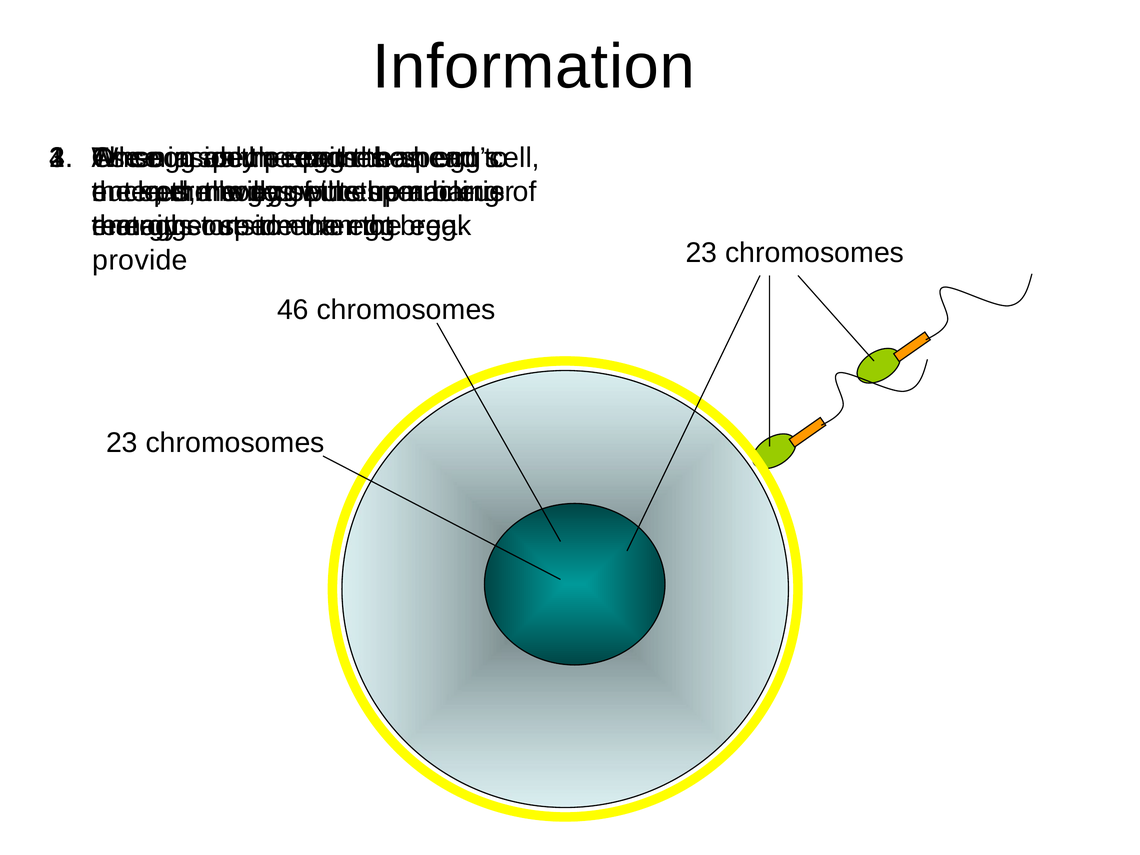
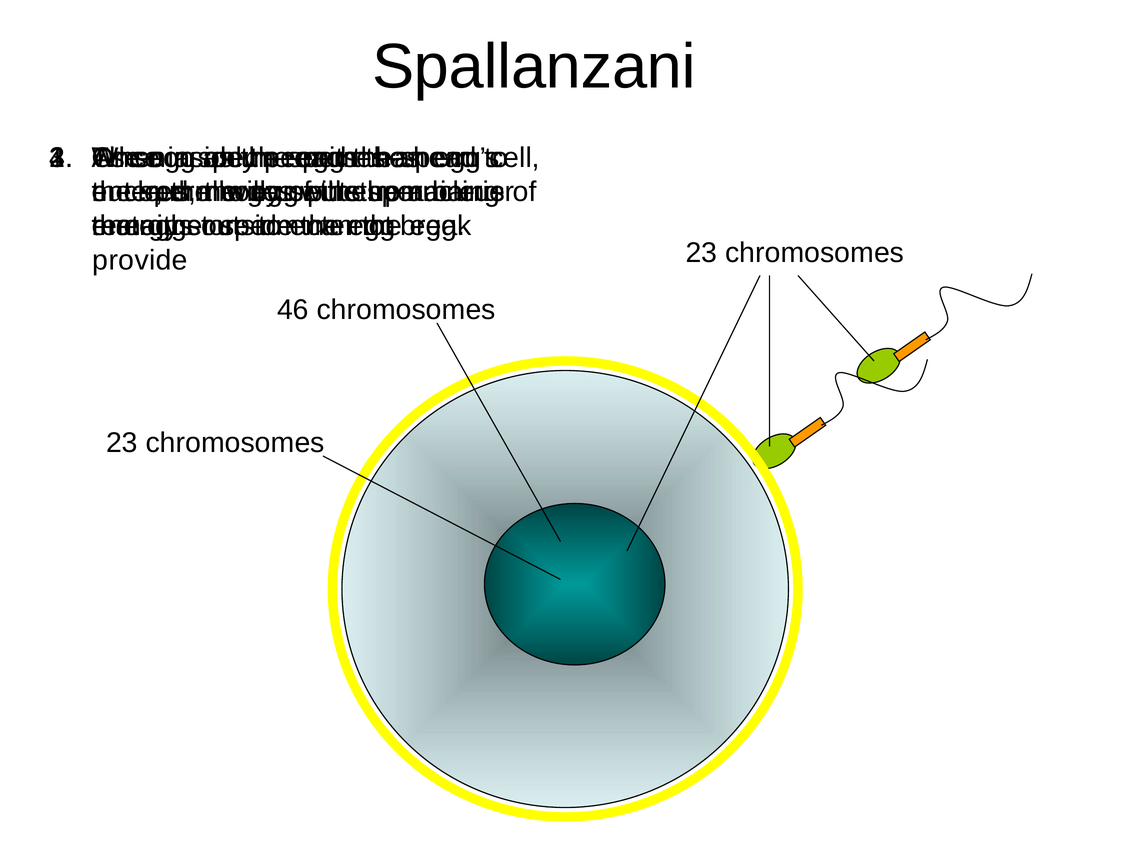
Information: Information -> Spallanzani
